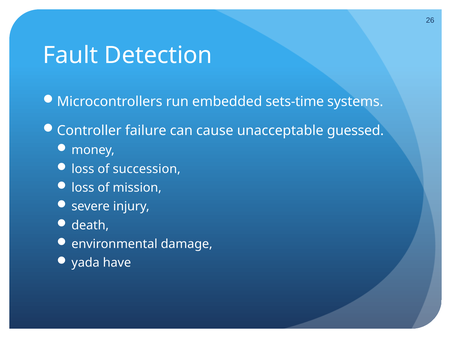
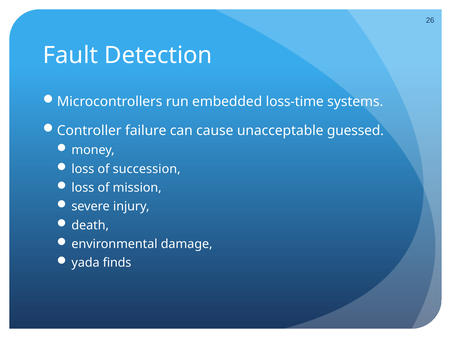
sets-time: sets-time -> loss-time
have: have -> finds
